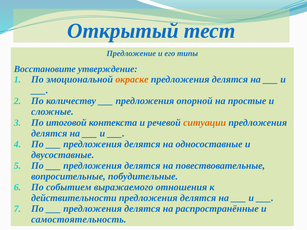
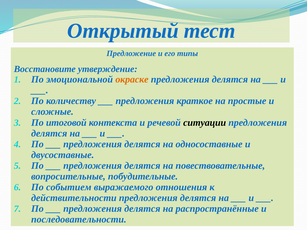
опорной: опорной -> краткое
ситуации colour: orange -> black
самостоятельность: самостоятельность -> последовательности
